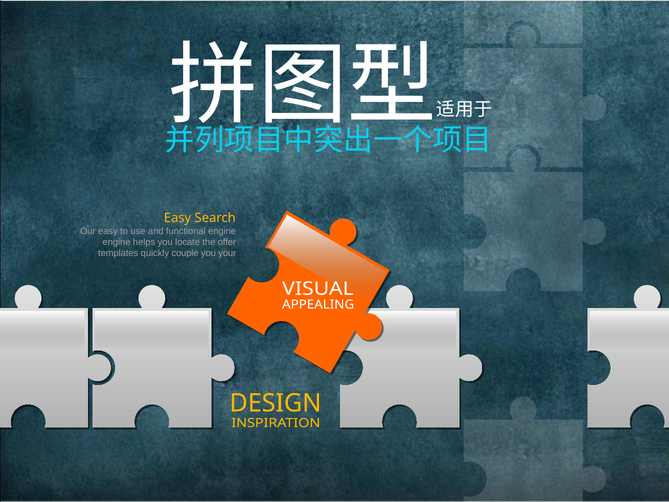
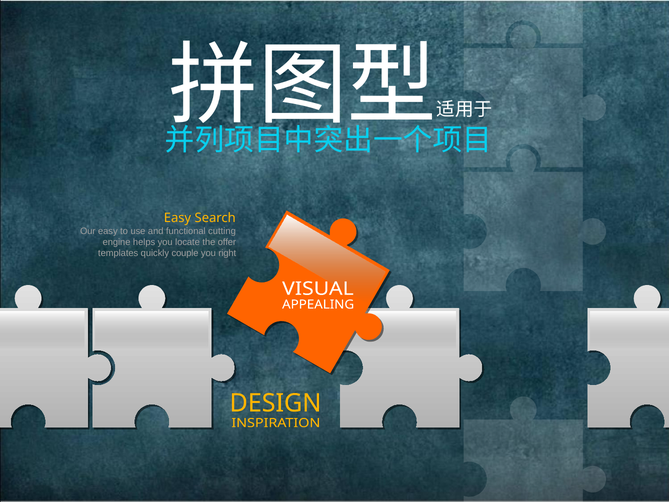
functional engine: engine -> cutting
your: your -> right
